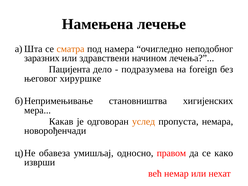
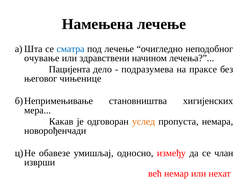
сматра colour: orange -> blue
под намера: намера -> лечење
заразних: заразних -> очување
foreign: foreign -> праксе
хируршке: хируршке -> чињенице
обавеза: обавеза -> обавезе
правом: правом -> између
како: како -> члан
